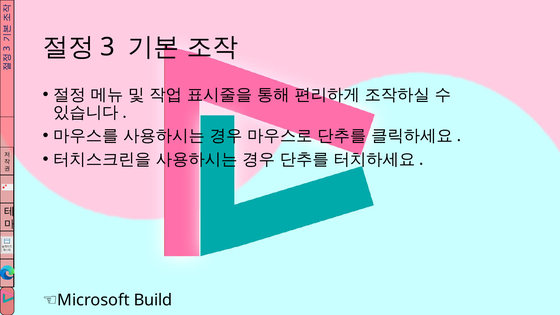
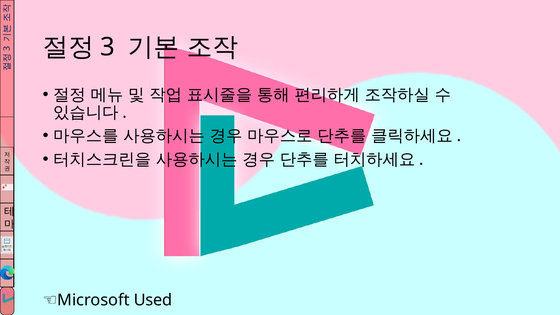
Build: Build -> Used
